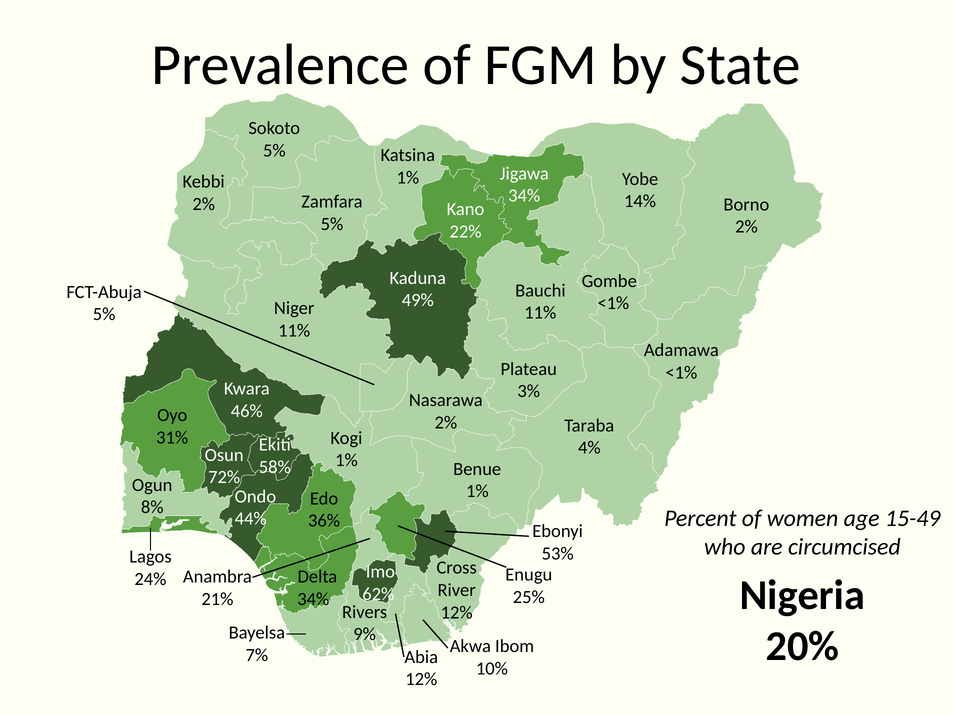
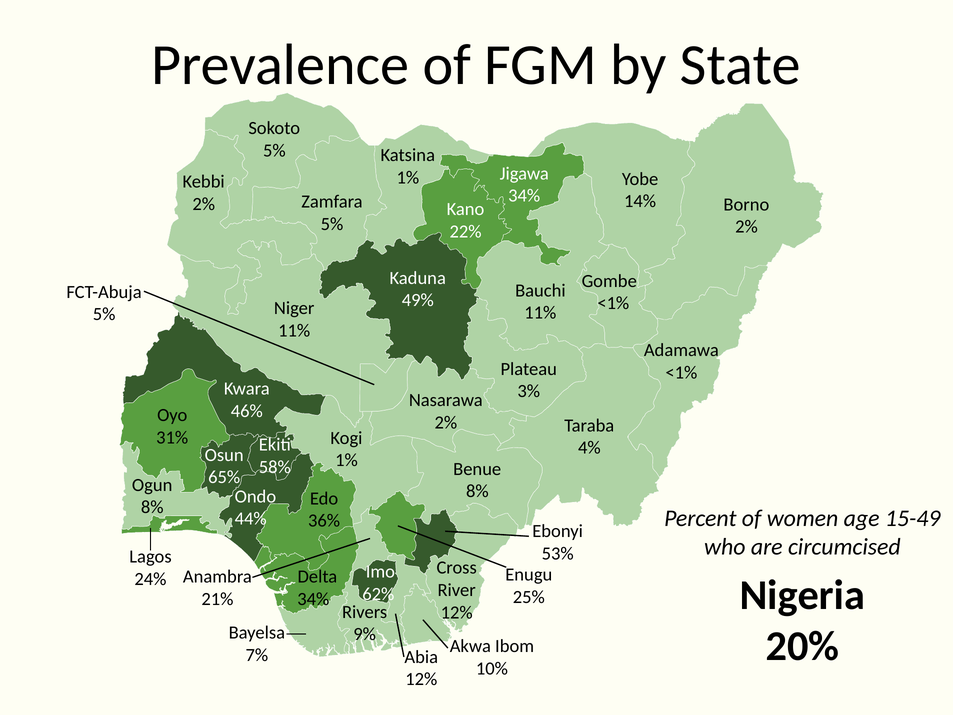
72%: 72% -> 65%
1% at (477, 491): 1% -> 8%
